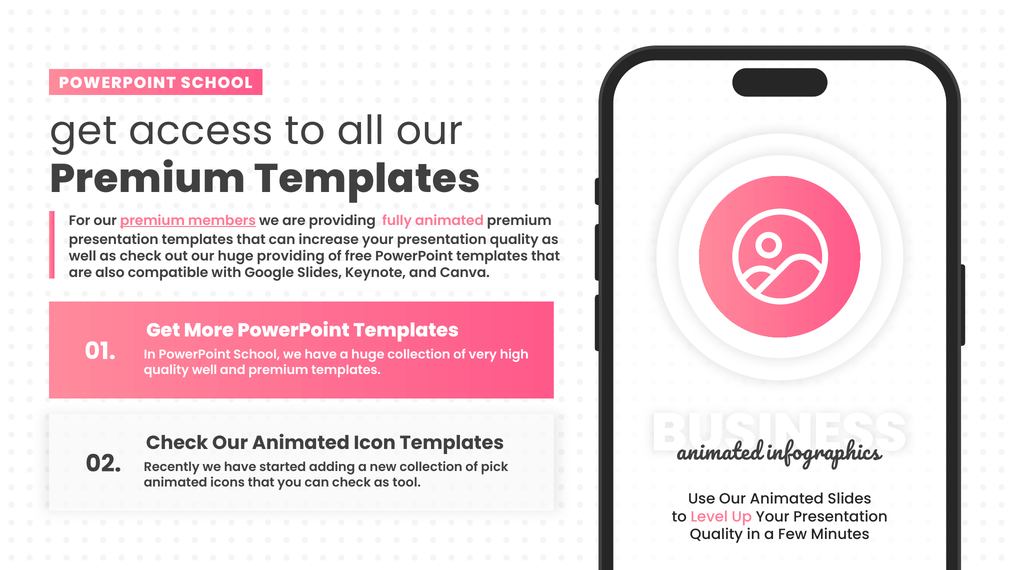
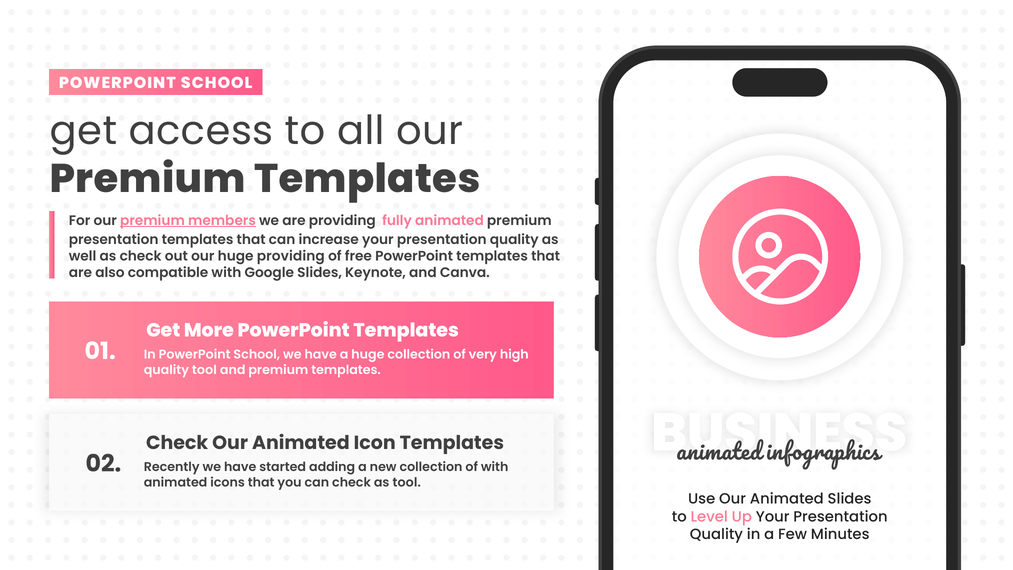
quality well: well -> tool
of pick: pick -> with
